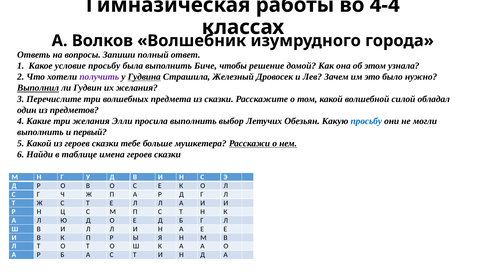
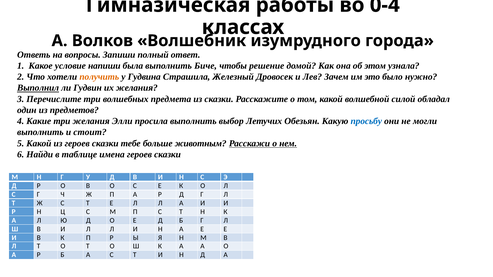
4-4: 4-4 -> 0-4
условие просьбу: просьбу -> напиши
получить colour: purple -> orange
Гудвина underline: present -> none
первый: первый -> стоит
мушкетера: мушкетера -> животным
